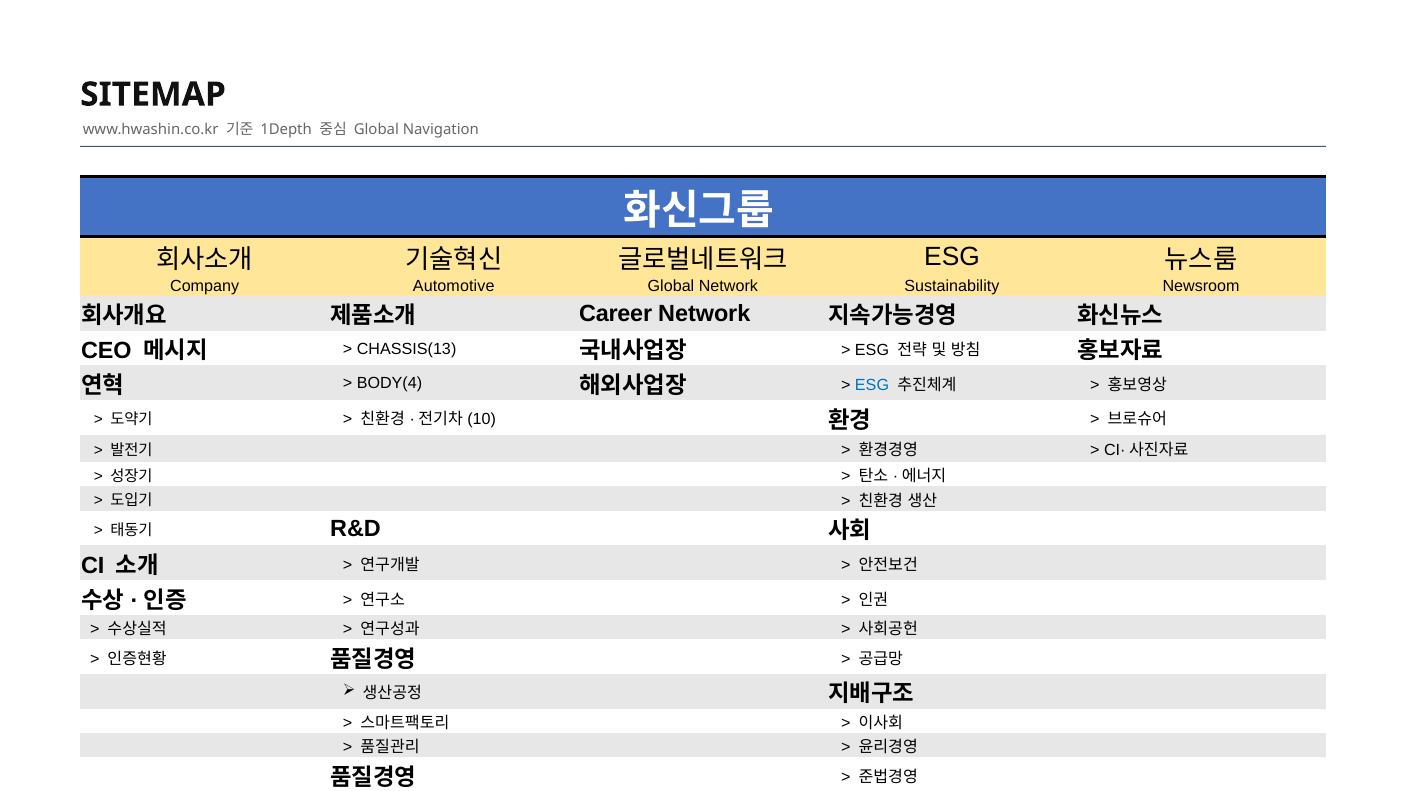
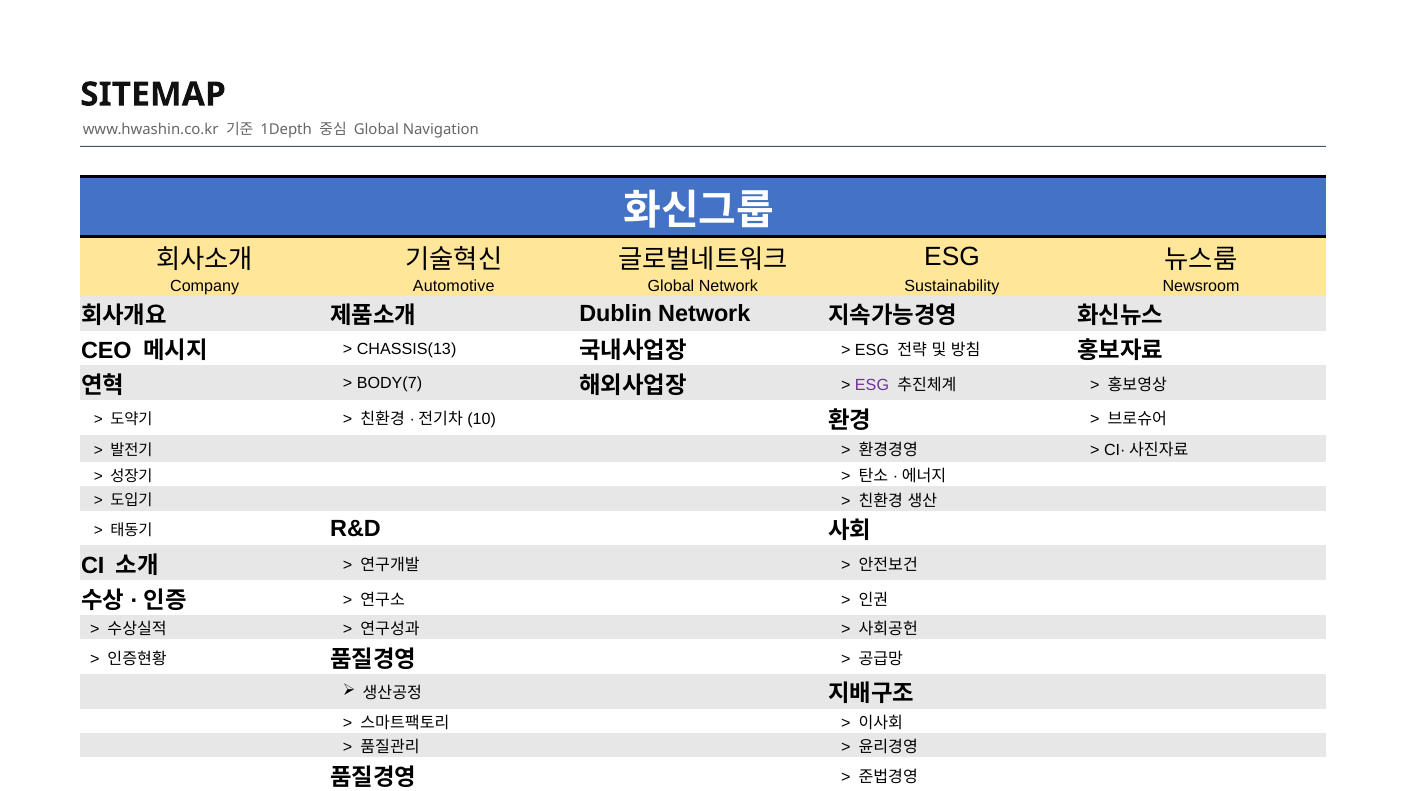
Career: Career -> Dublin
BODY(4: BODY(4 -> BODY(7
ESG at (872, 385) colour: blue -> purple
